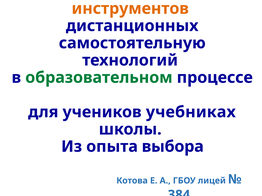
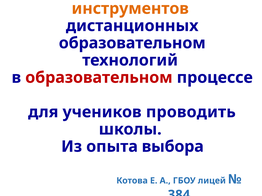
самостоятельную at (132, 43): самостоятельную -> образовательном
образовательном at (99, 78) colour: green -> red
учебниках: учебниках -> проводить
